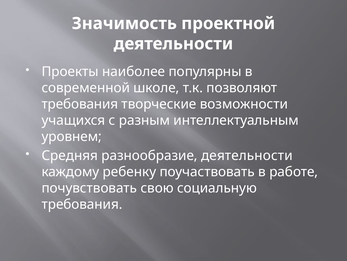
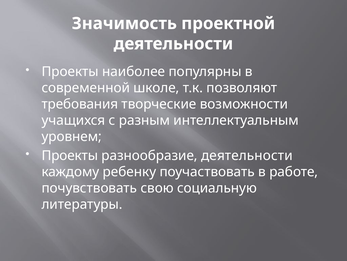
Средняя at (70, 155): Средняя -> Проекты
требования at (82, 204): требования -> литературы
